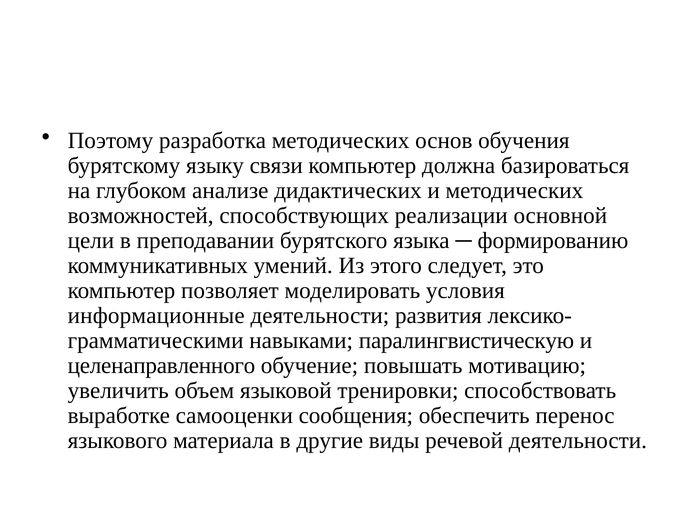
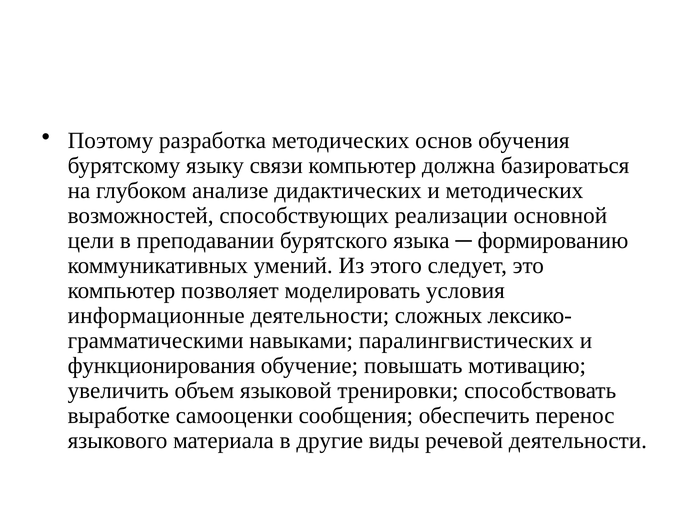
развития: развития -> сложных
паралингвистическую: паралингвистическую -> паралингвистических
целенаправленного: целенаправленного -> функционирования
